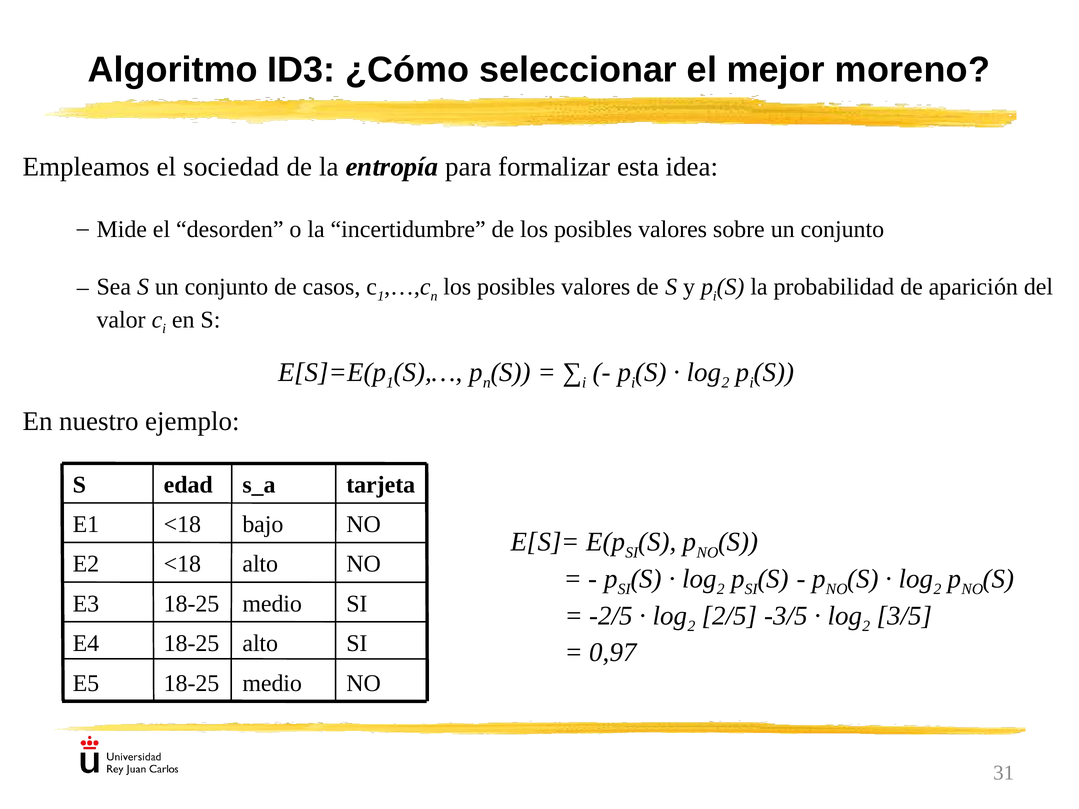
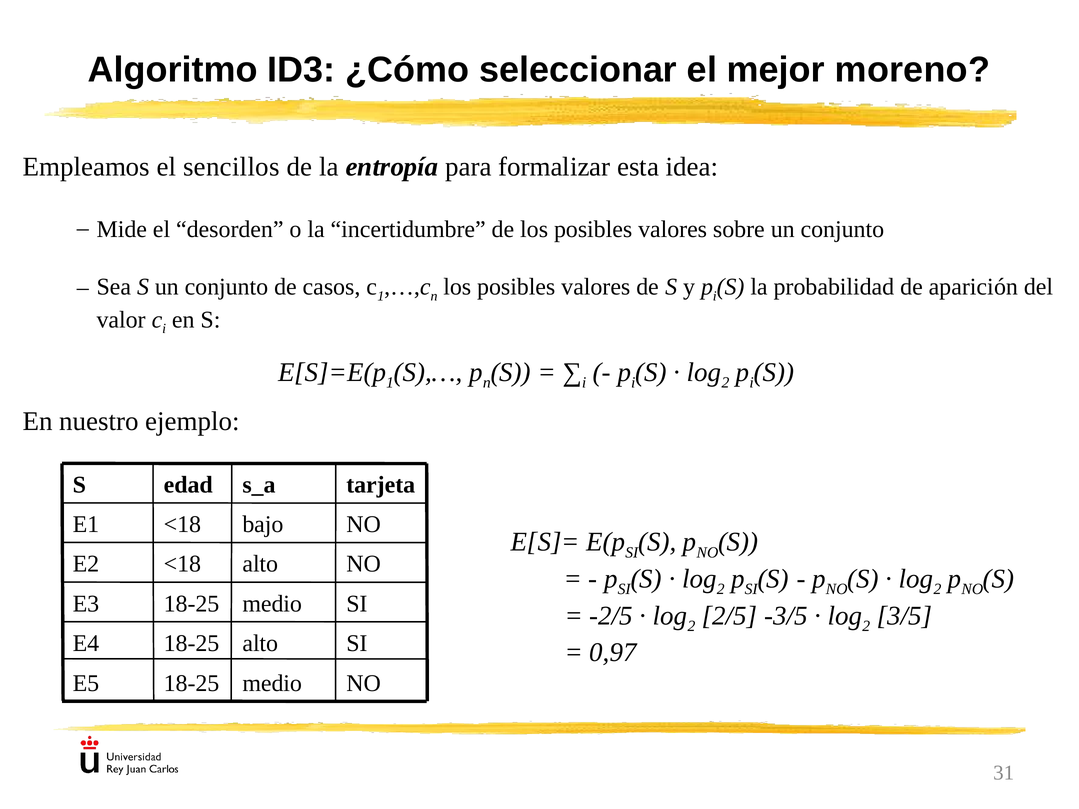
sociedad: sociedad -> sencillos
